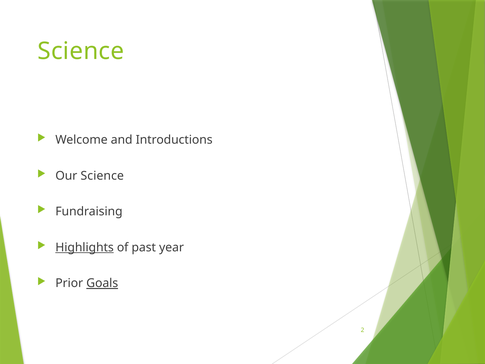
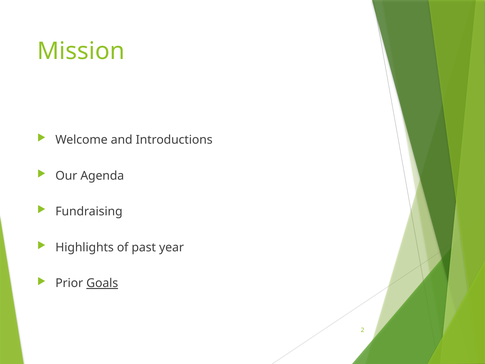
Science at (81, 51): Science -> Mission
Our Science: Science -> Agenda
Highlights underline: present -> none
